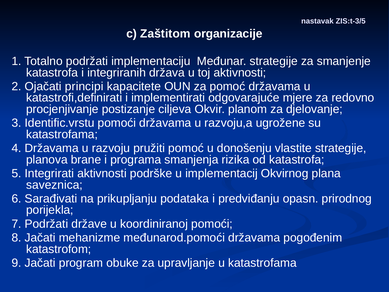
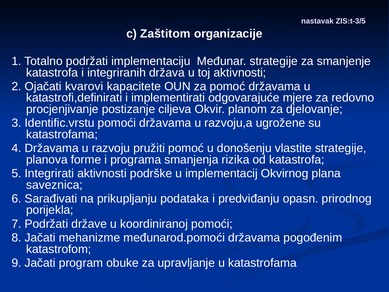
principi: principi -> kvarovi
brane: brane -> forme
